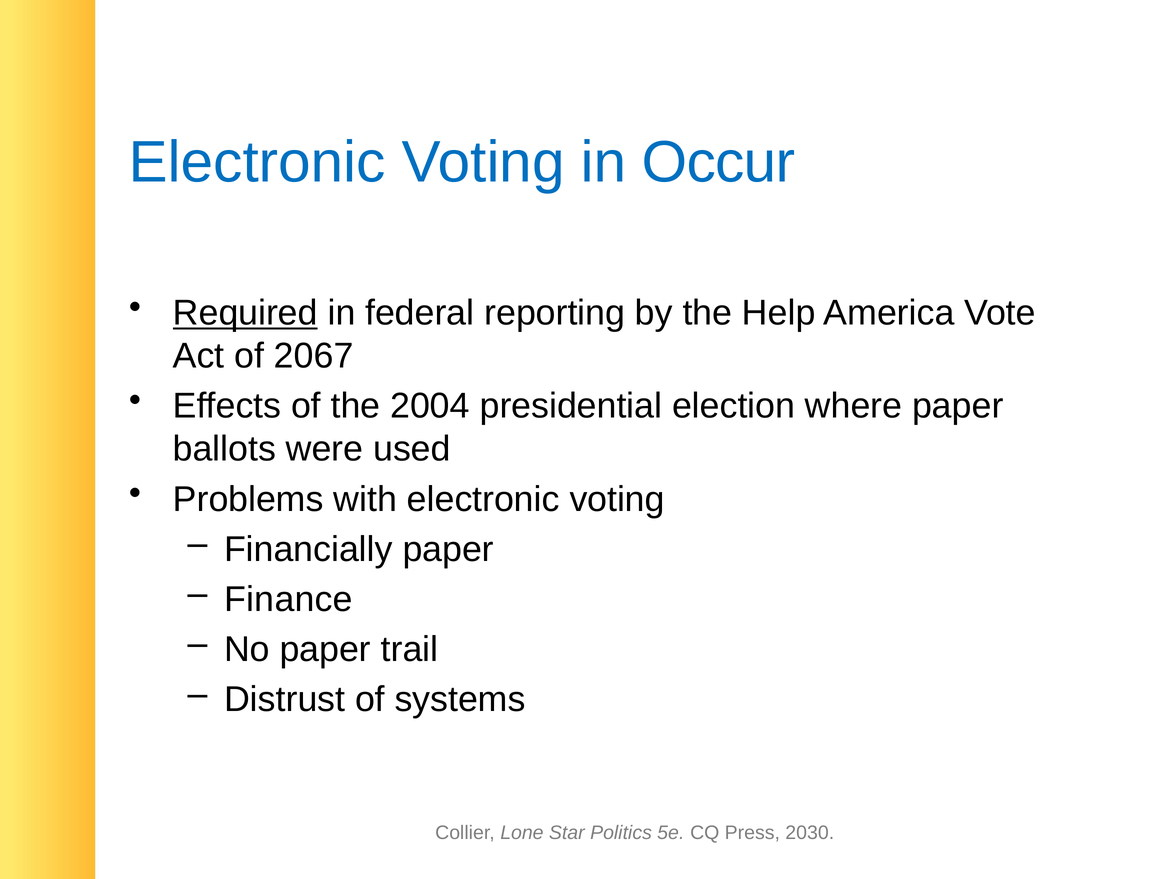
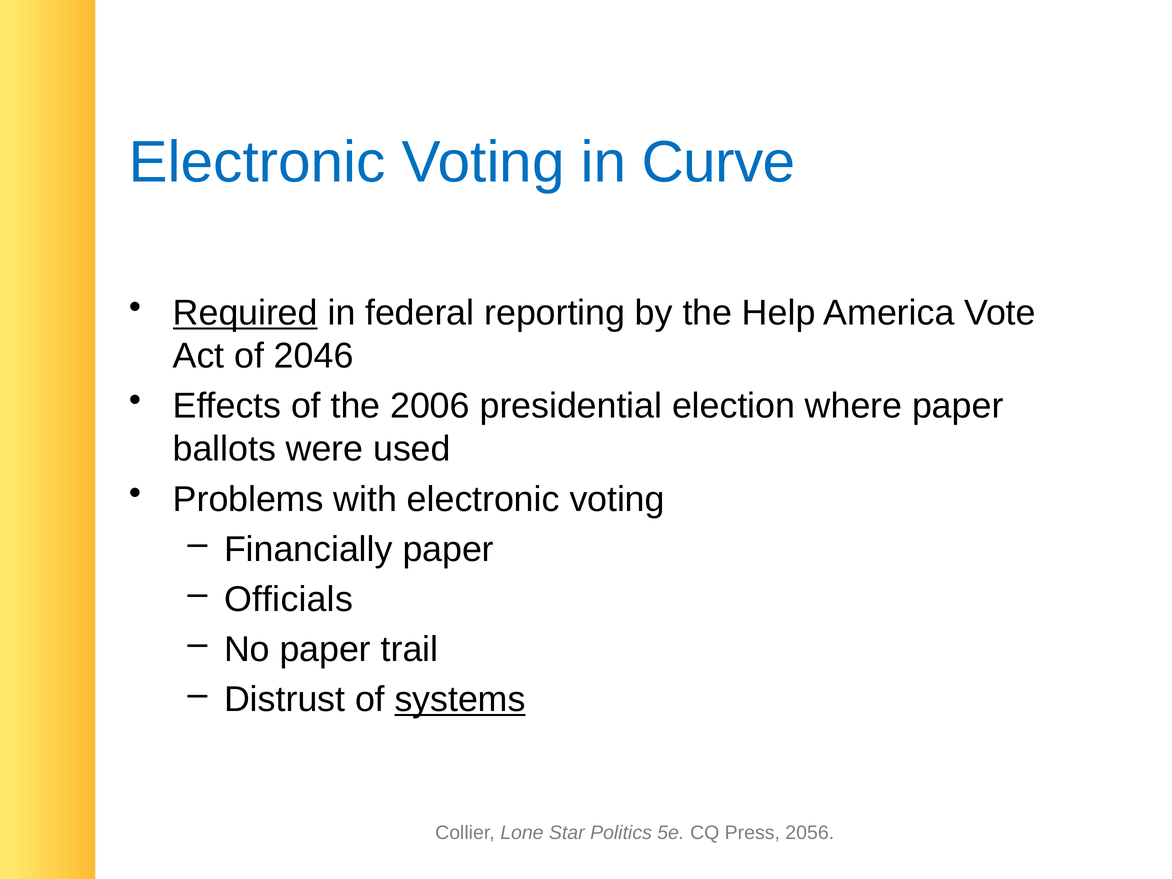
Occur: Occur -> Curve
2067: 2067 -> 2046
2004: 2004 -> 2006
Finance: Finance -> Officials
systems underline: none -> present
2030: 2030 -> 2056
